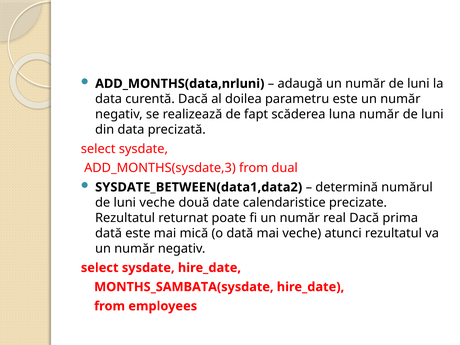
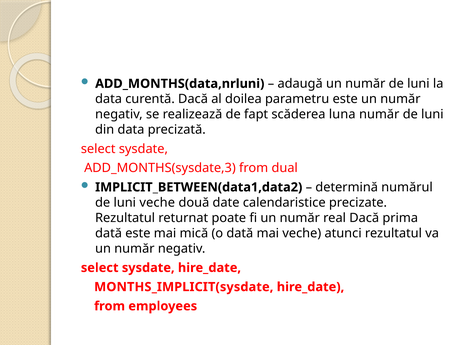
SYSDATE_BETWEEN(data1,data2: SYSDATE_BETWEEN(data1,data2 -> IMPLICIT_BETWEEN(data1,data2
MONTHS_SAMBATA(sysdate: MONTHS_SAMBATA(sysdate -> MONTHS_IMPLICIT(sysdate
